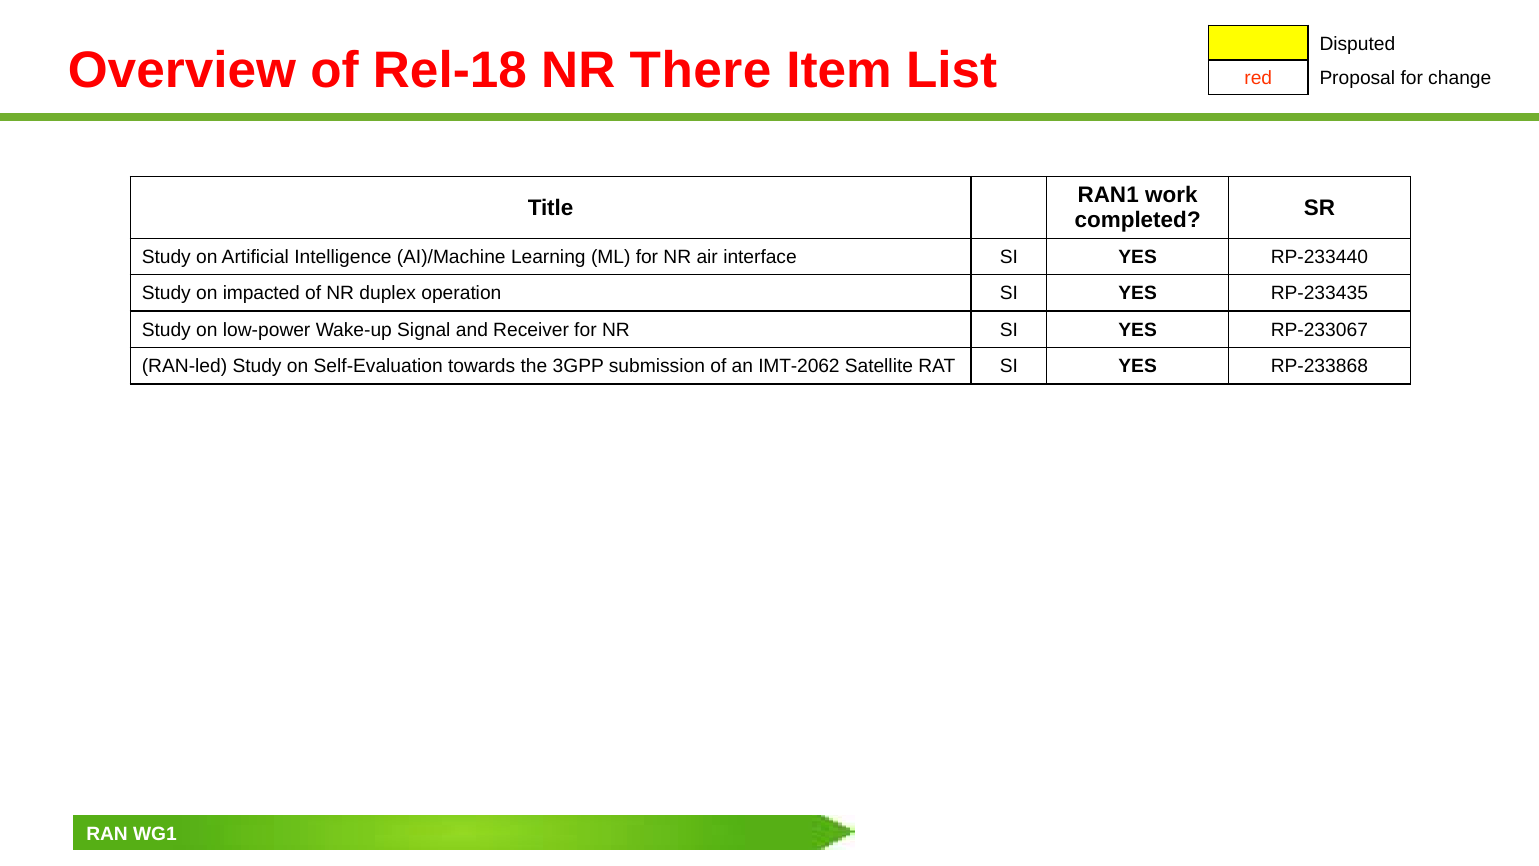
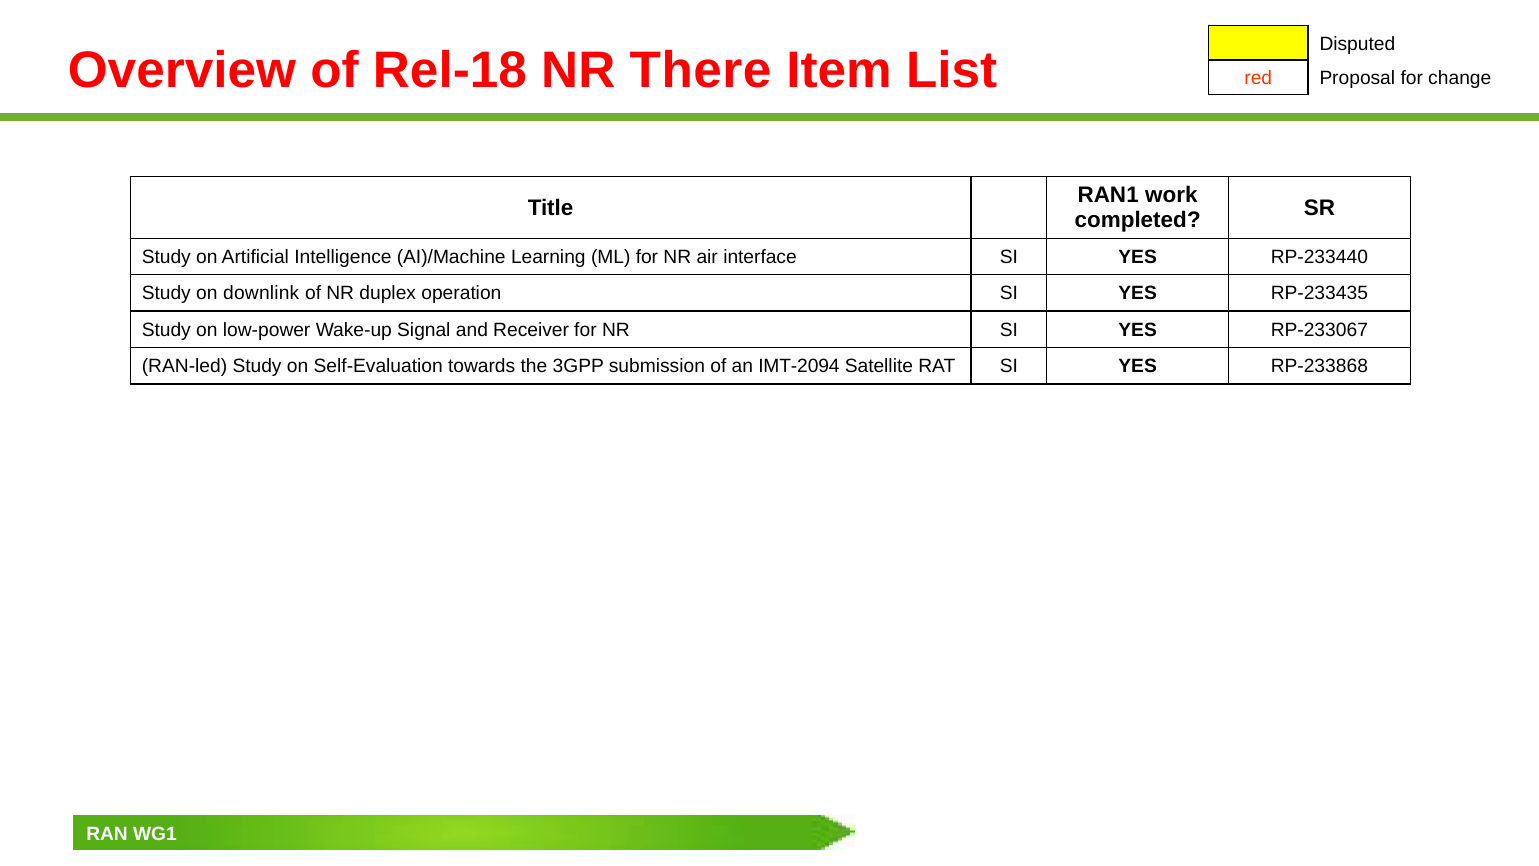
impacted: impacted -> downlink
IMT-2062: IMT-2062 -> IMT-2094
